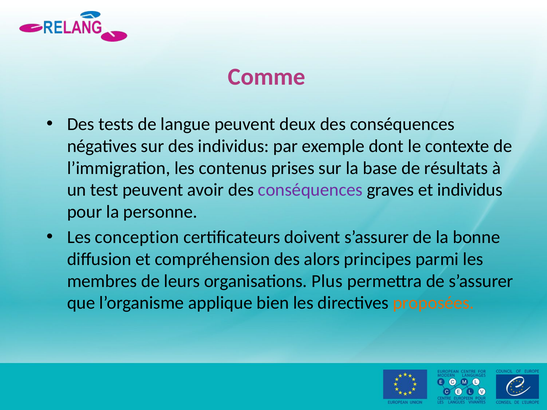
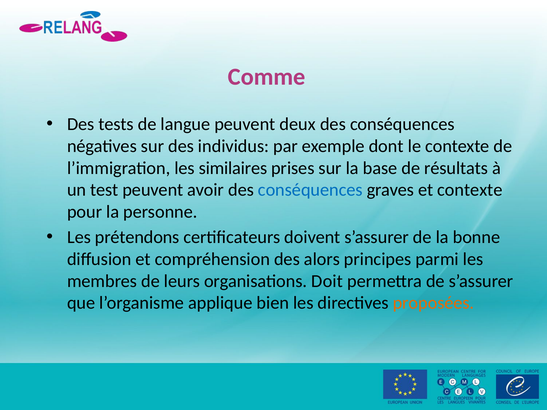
contenus: contenus -> similaires
conséquences at (310, 190) colour: purple -> blue
et individus: individus -> contexte
conception: conception -> prétendons
Plus: Plus -> Doit
